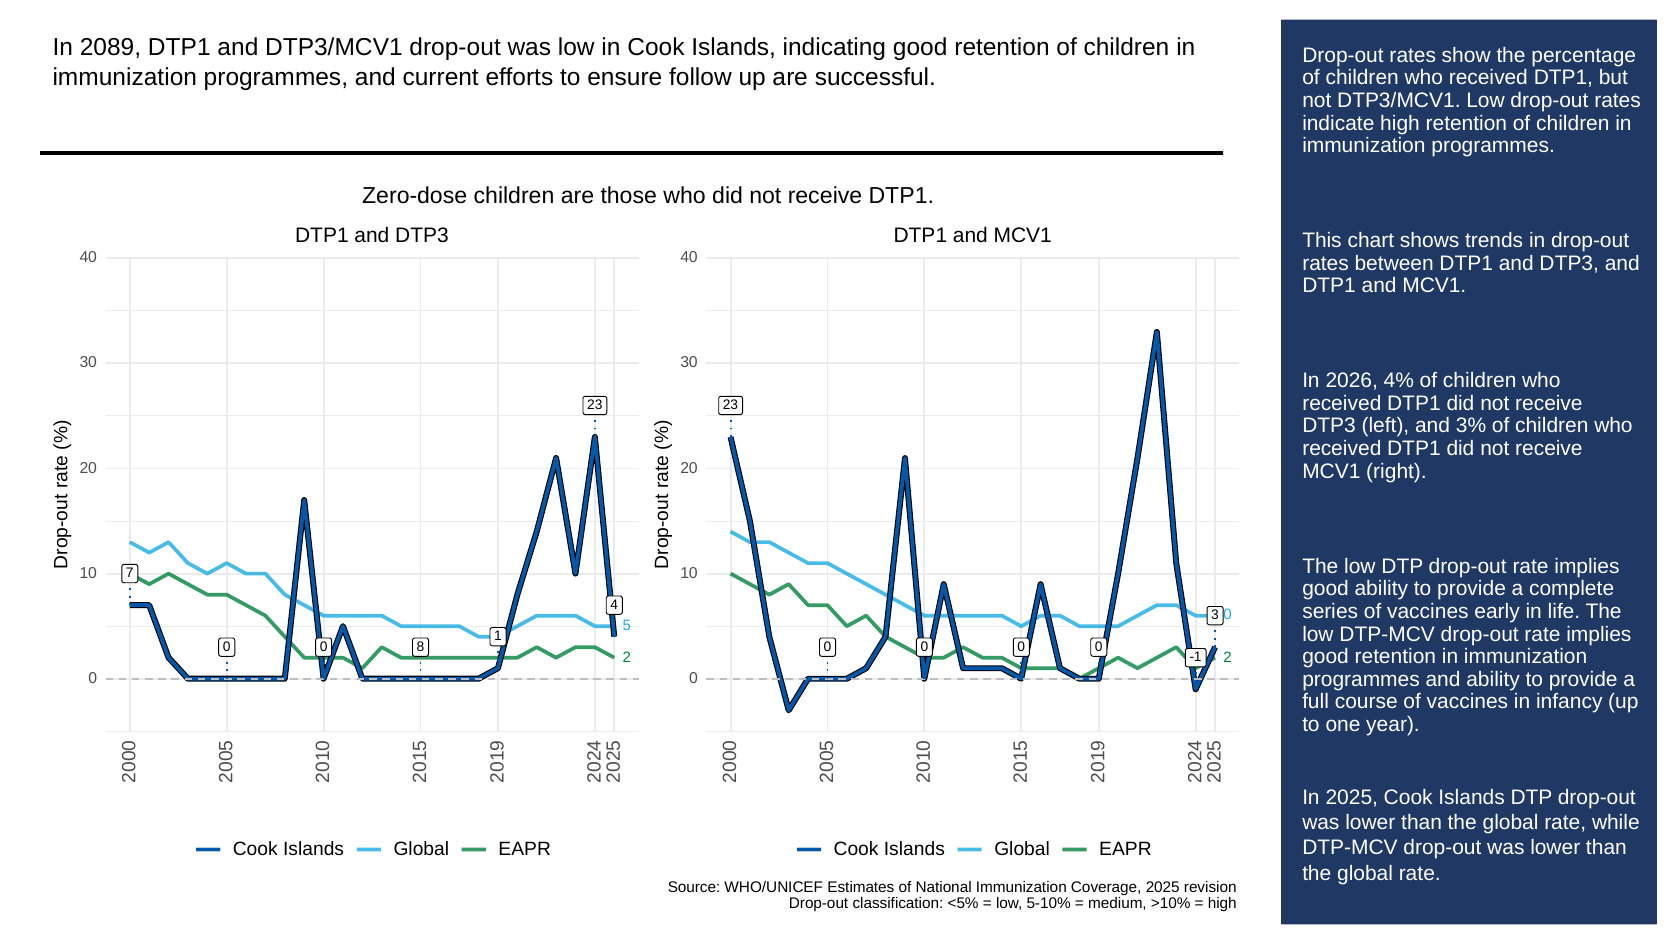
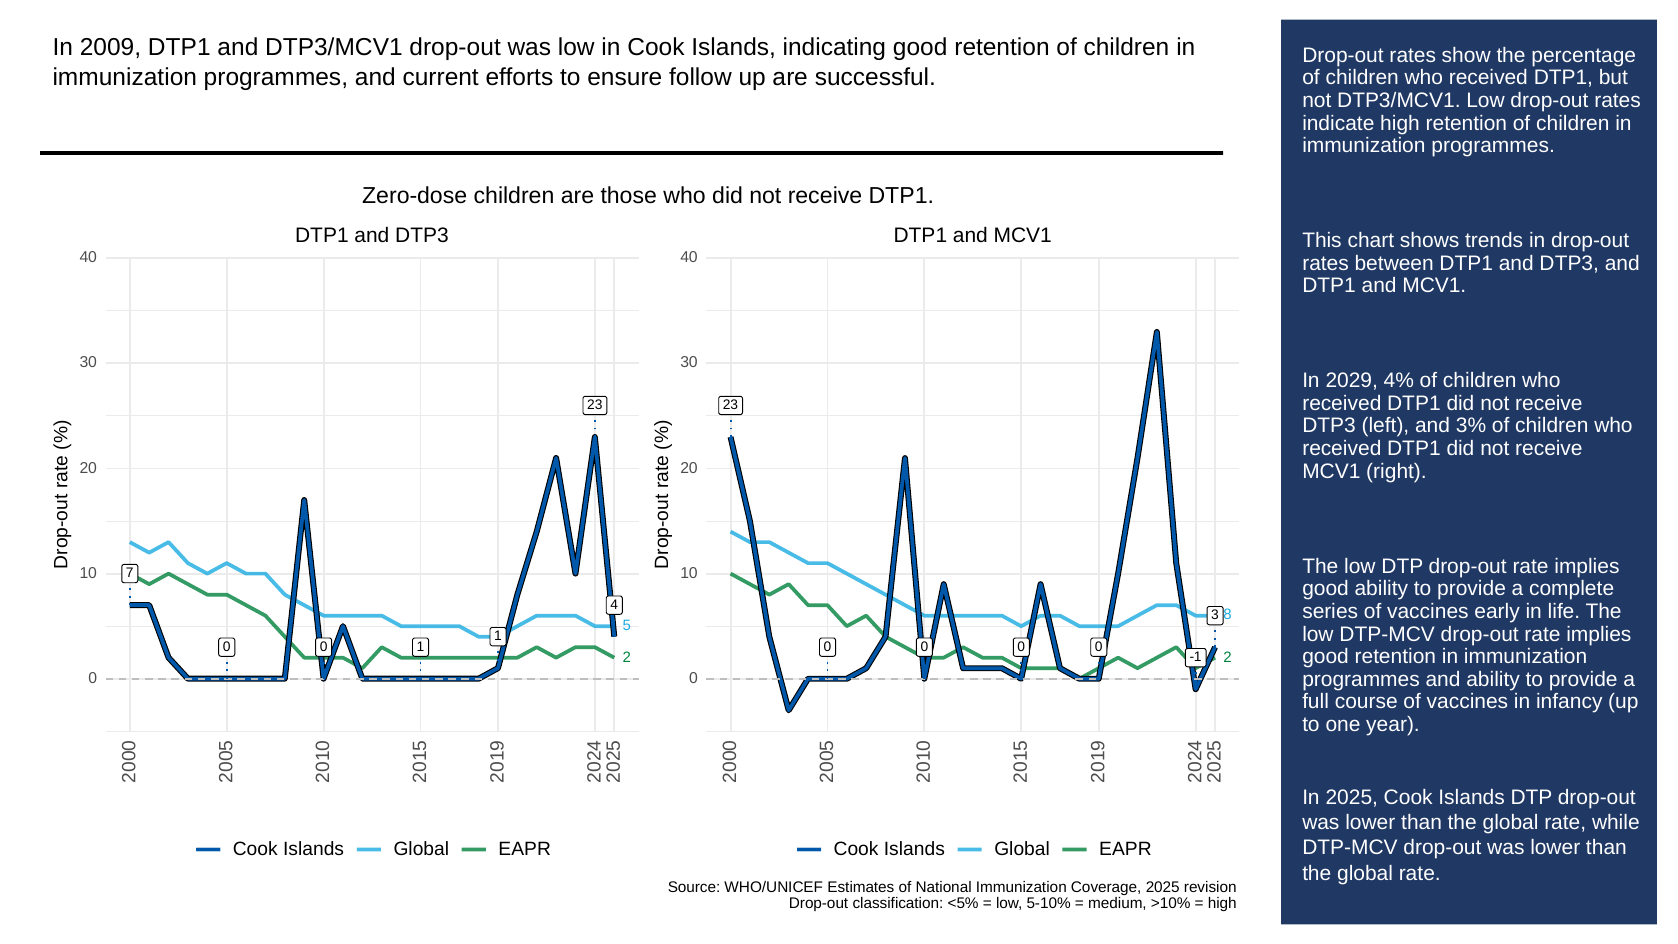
2089: 2089 -> 2009
2026: 2026 -> 2029
3 0: 0 -> 8
0 0 8: 8 -> 1
